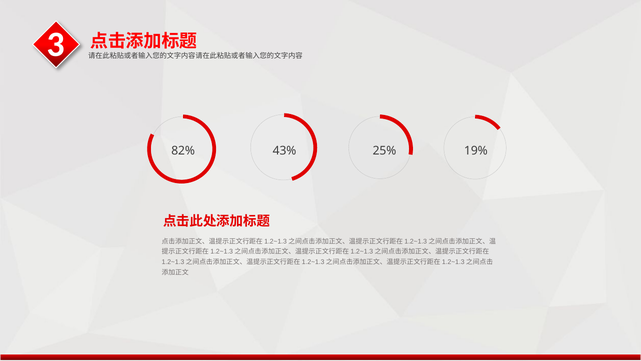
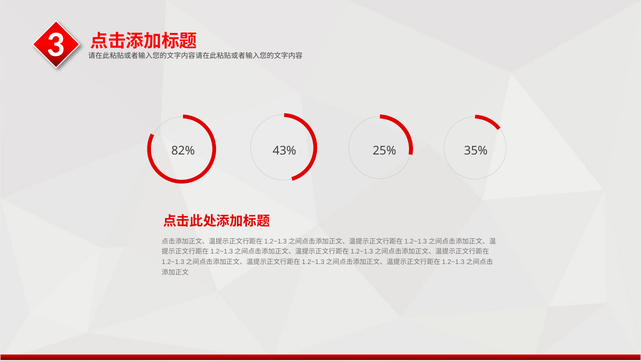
19%: 19% -> 35%
